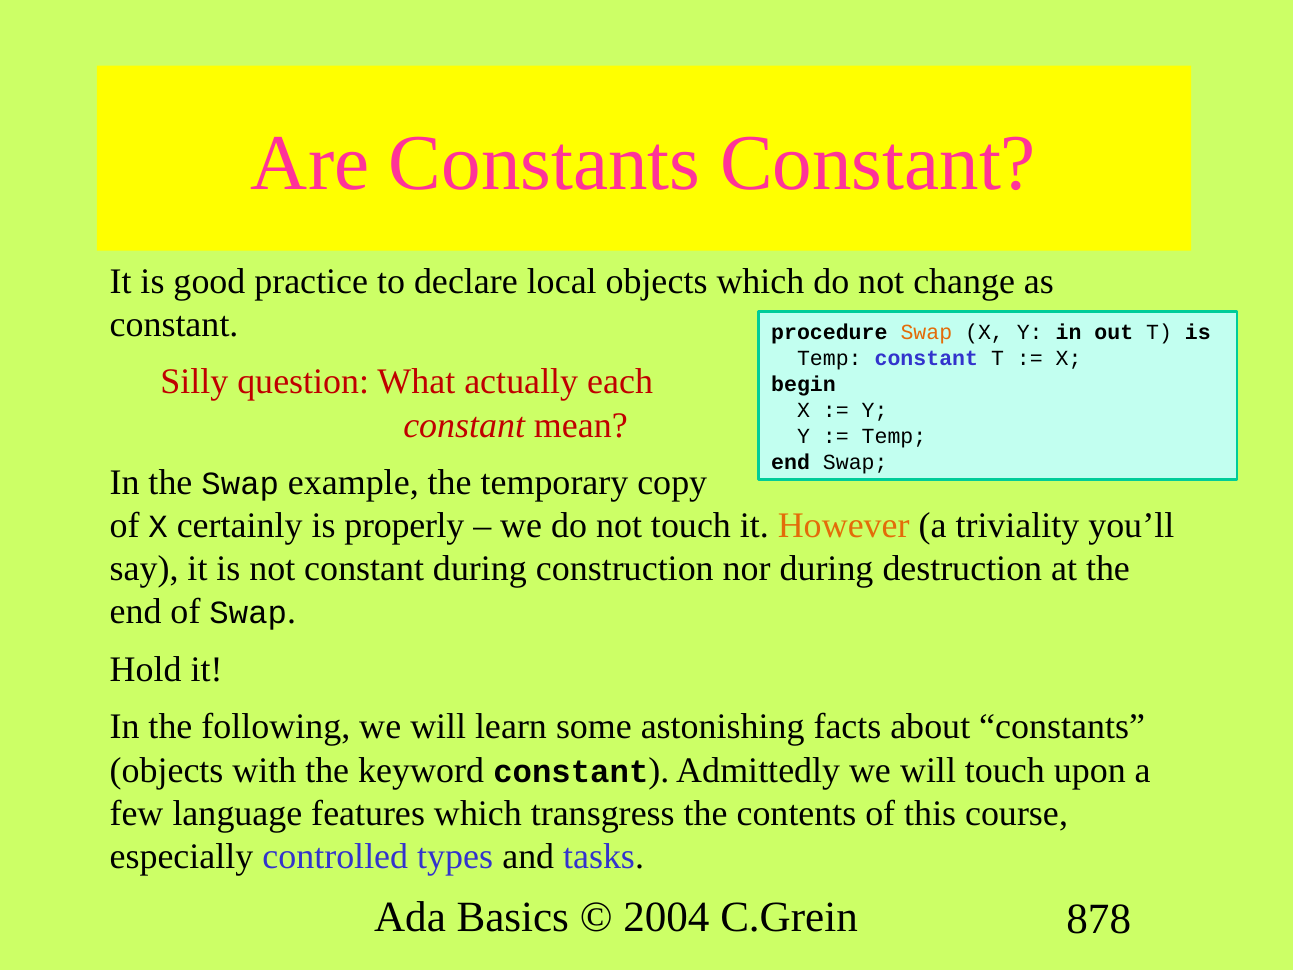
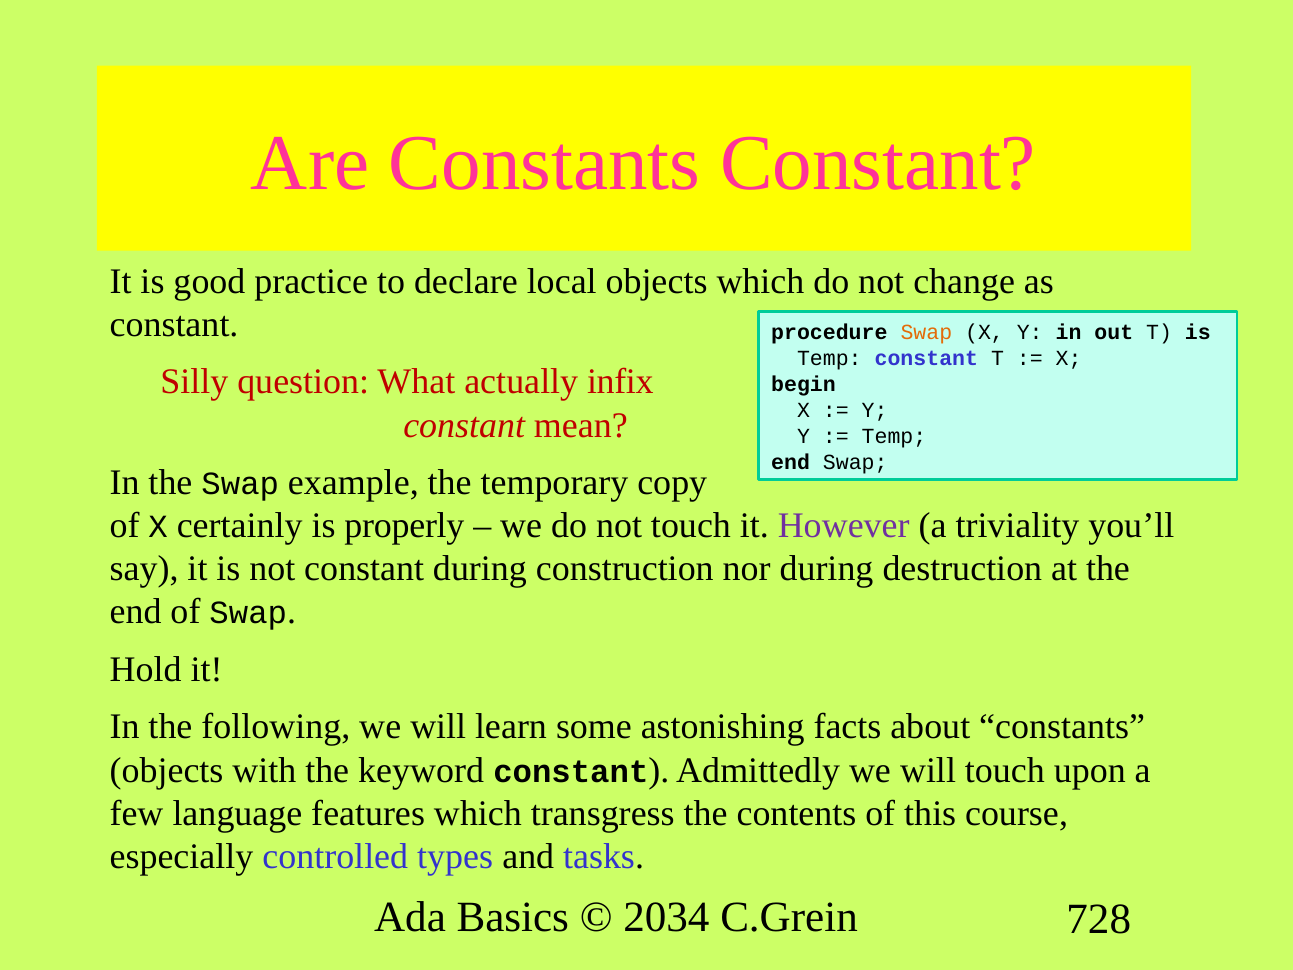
each: each -> infix
However colour: orange -> purple
2004: 2004 -> 2034
878: 878 -> 728
